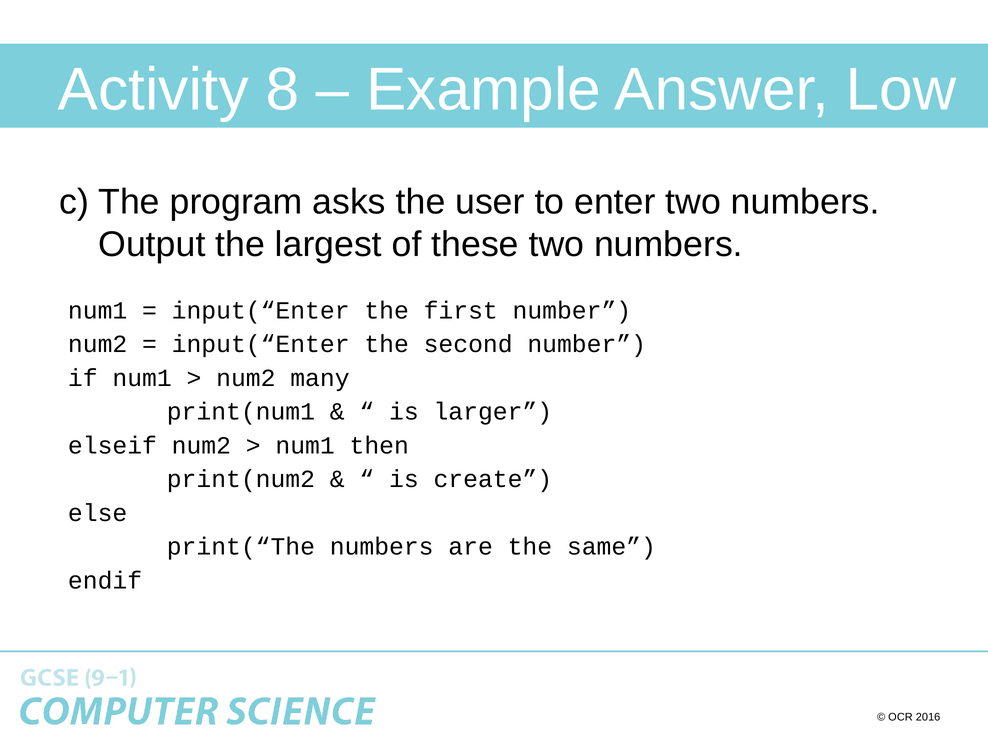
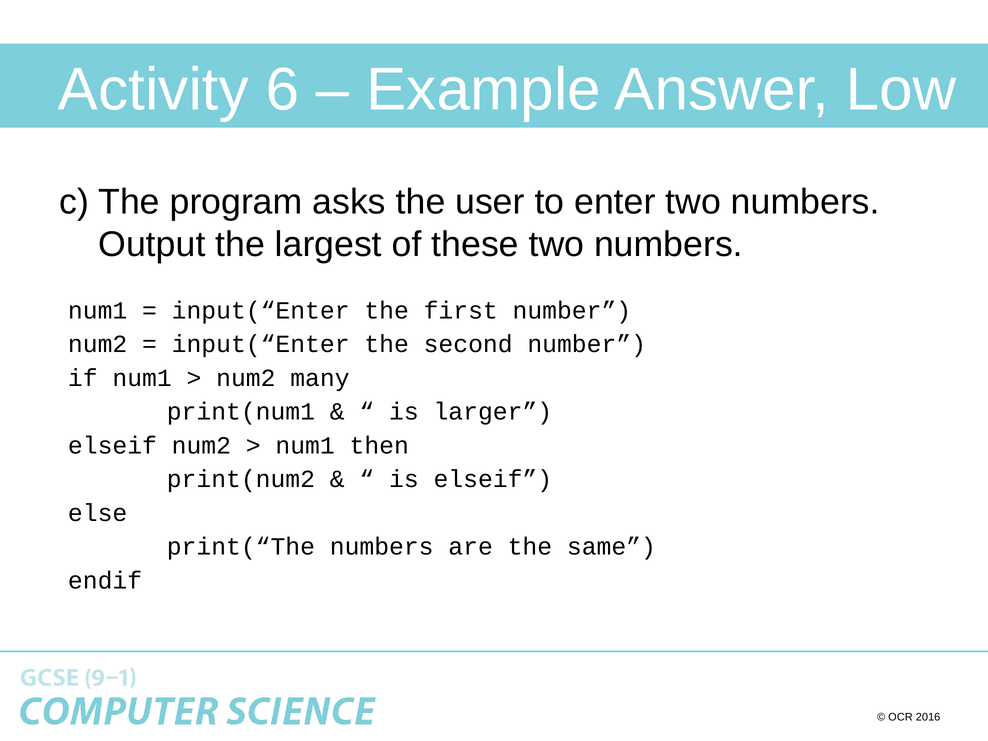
8: 8 -> 6
is create: create -> elseif
